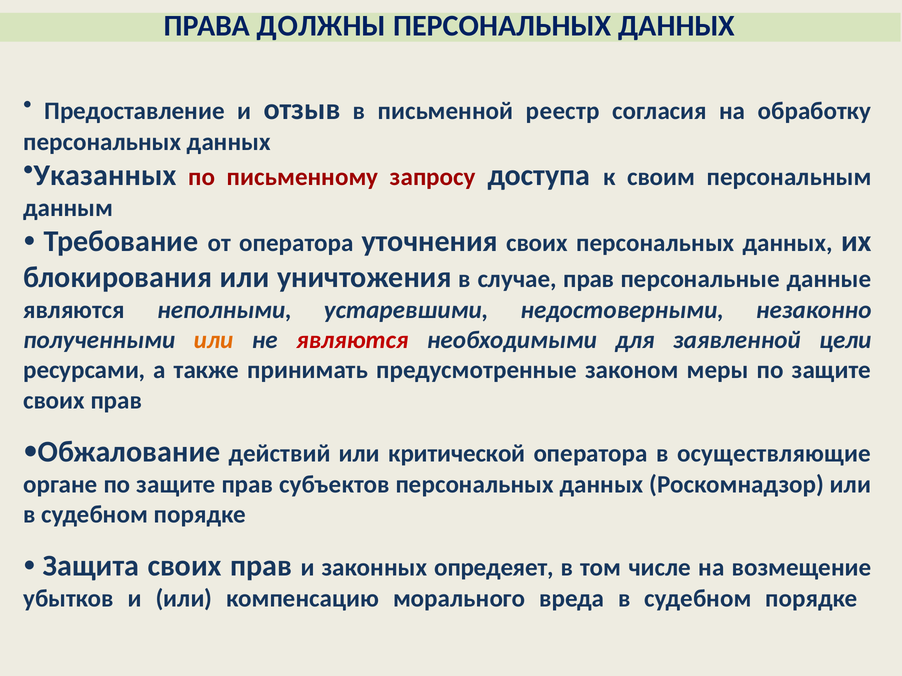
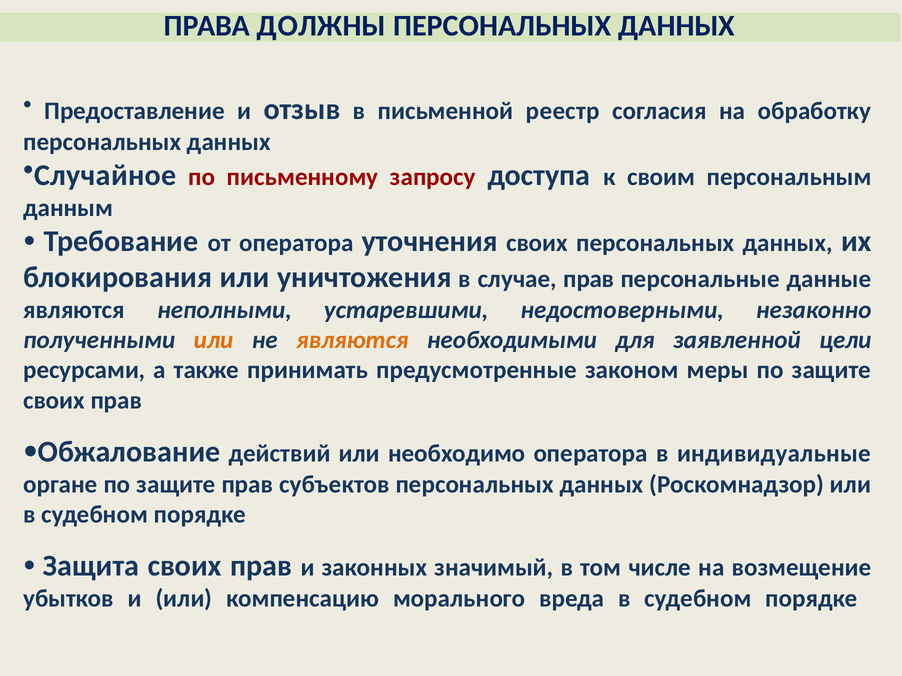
Указанных: Указанных -> Случайное
являются at (352, 340) colour: red -> orange
критической: критической -> необходимо
осуществляющие: осуществляющие -> индивидуальные
опредеяет: опредеяет -> значимый
